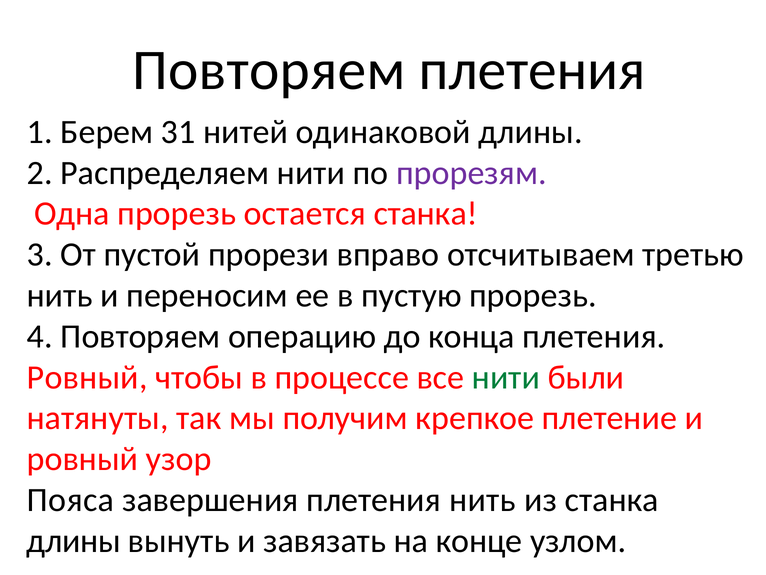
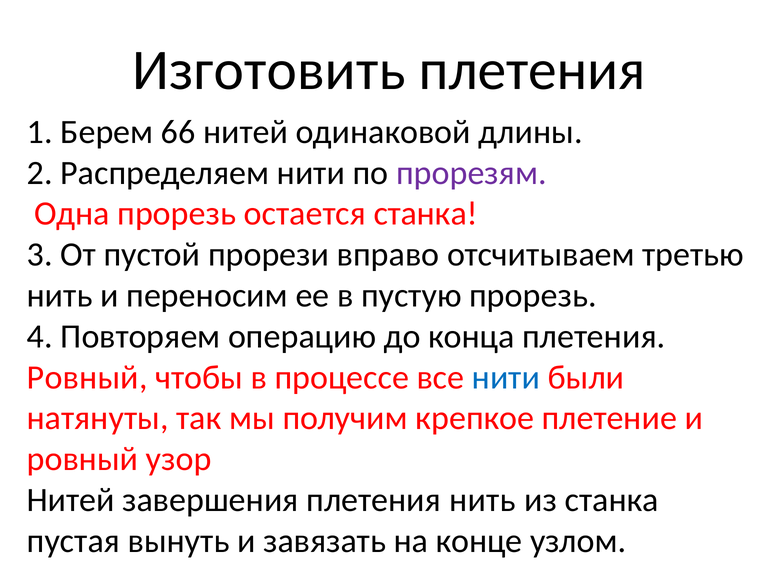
Повторяем at (269, 70): Повторяем -> Изготовить
31: 31 -> 66
нити at (506, 377) colour: green -> blue
Пояса at (70, 500): Пояса -> Нитей
длины at (74, 540): длины -> пустая
